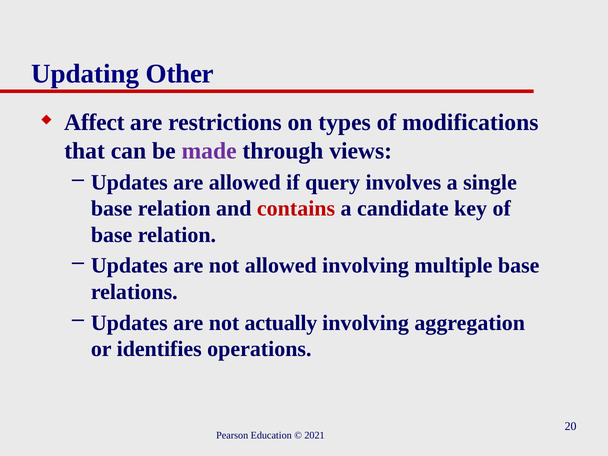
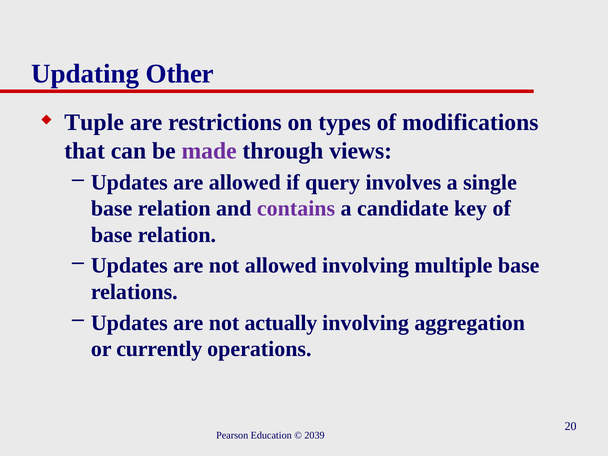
Affect: Affect -> Tuple
contains colour: red -> purple
identifies: identifies -> currently
2021: 2021 -> 2039
